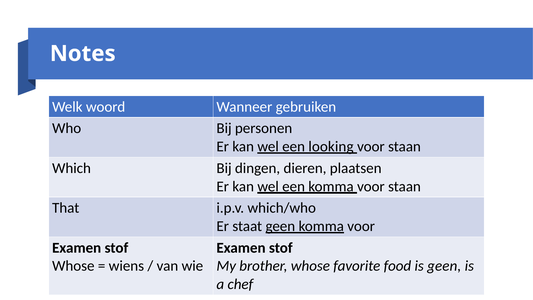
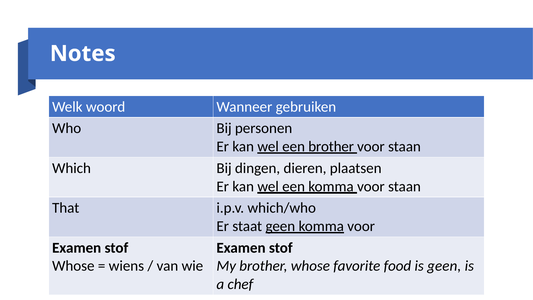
een looking: looking -> brother
